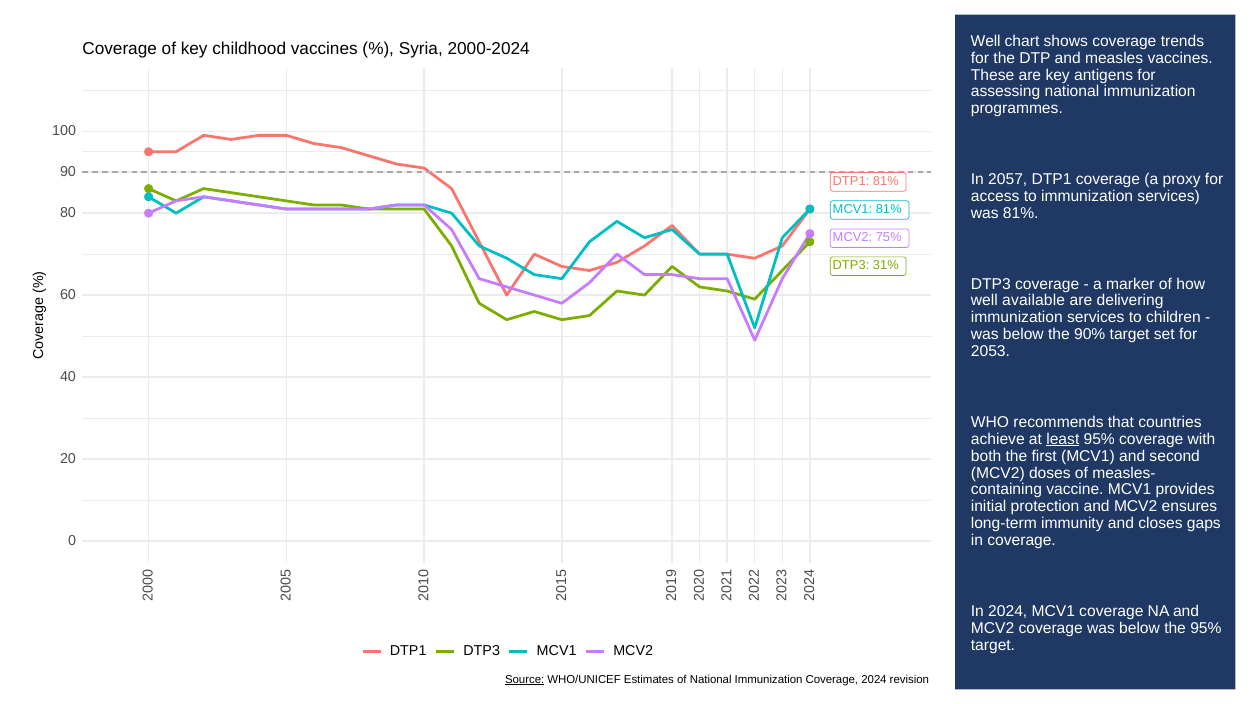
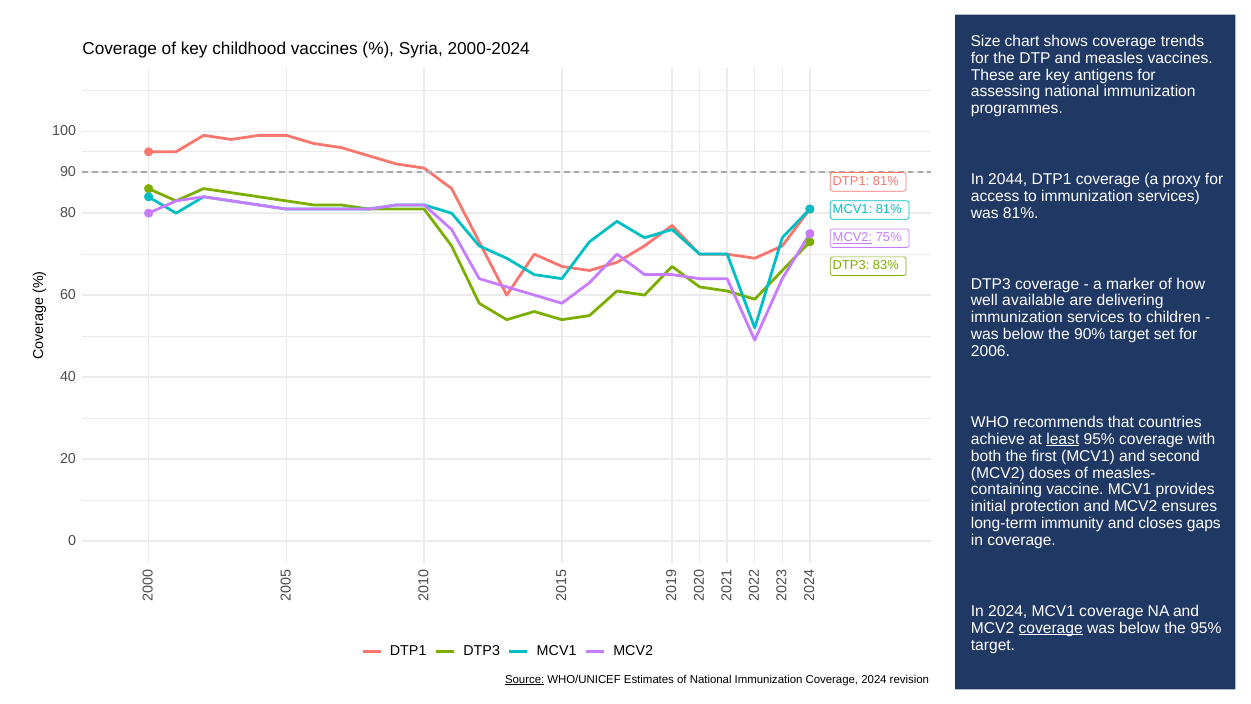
Well at (986, 41): Well -> Size
2057: 2057 -> 2044
MCV2 at (852, 238) underline: none -> present
31%: 31% -> 83%
2053: 2053 -> 2006
coverage at (1051, 628) underline: none -> present
